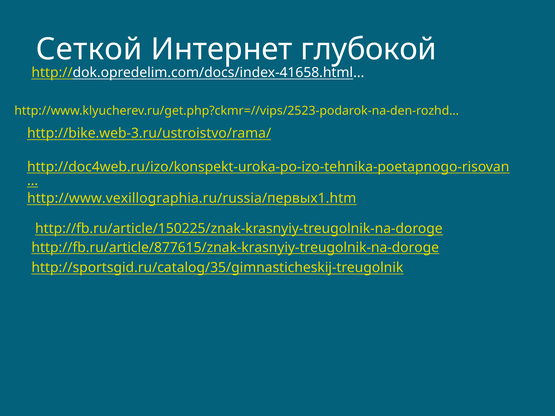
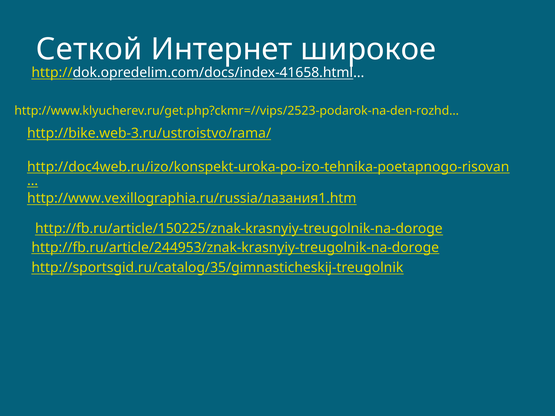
глубокой: глубокой -> широкое
http://www.vexillographia.ru/russia/первых1.htm: http://www.vexillographia.ru/russia/первых1.htm -> http://www.vexillographia.ru/russia/лазания1.htm
http://fb.ru/article/877615/znak-krasnyiy-treugolnik-na-doroge: http://fb.ru/article/877615/znak-krasnyiy-treugolnik-na-doroge -> http://fb.ru/article/244953/znak-krasnyiy-treugolnik-na-doroge
